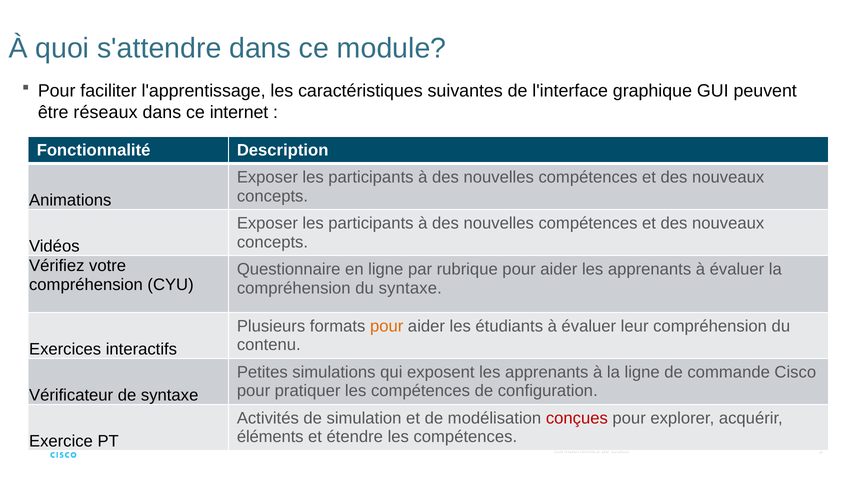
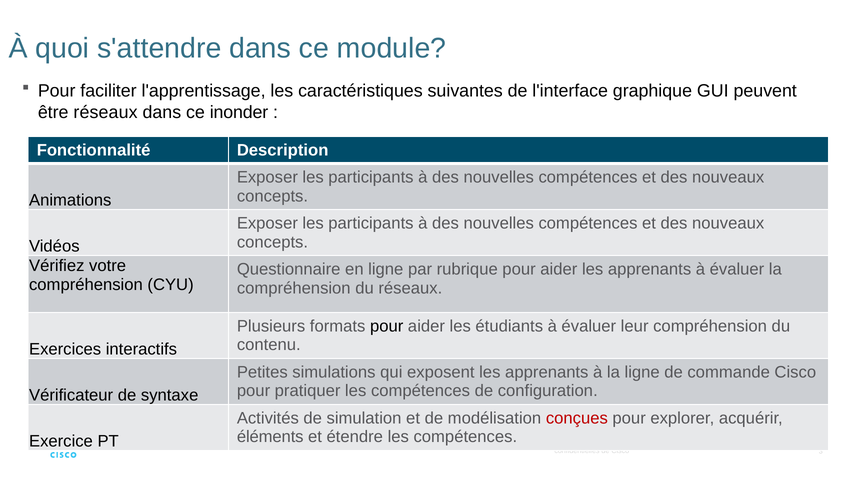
internet: internet -> inonder
du syntaxe: syntaxe -> réseaux
pour at (387, 326) colour: orange -> black
